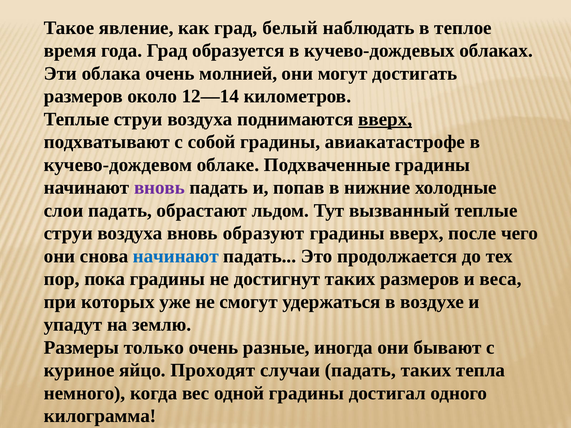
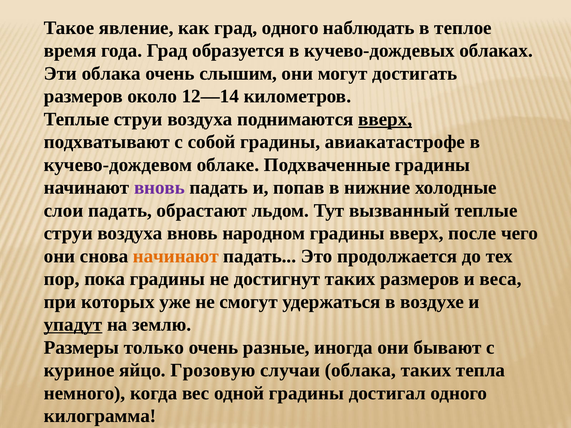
град белый: белый -> одного
молнией: молнией -> слышим
образуют: образуют -> народном
начинают at (176, 256) colour: blue -> orange
упадут underline: none -> present
Проходят: Проходят -> Грозовую
случаи падать: падать -> облака
